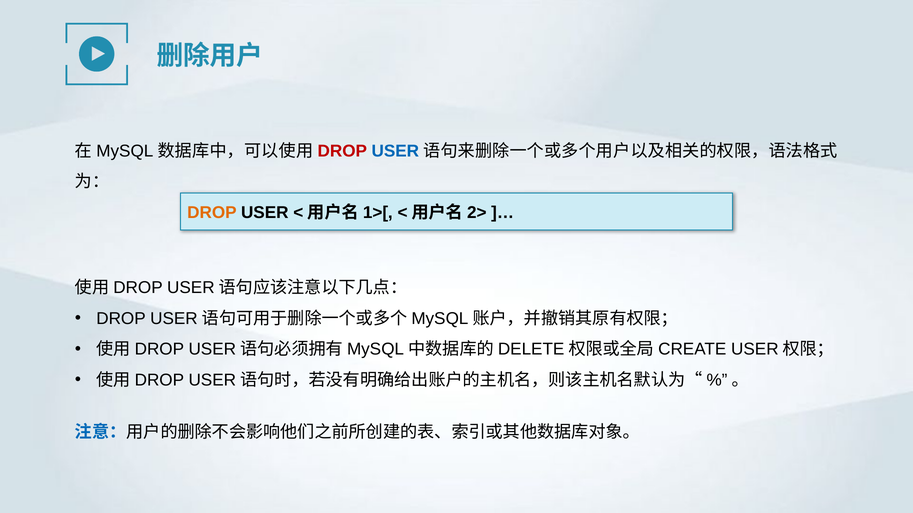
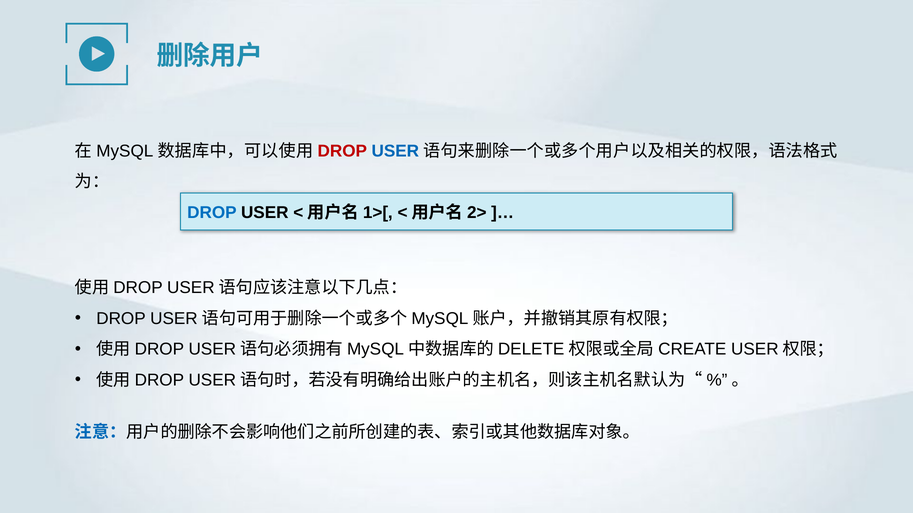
DROP at (212, 213) colour: orange -> blue
